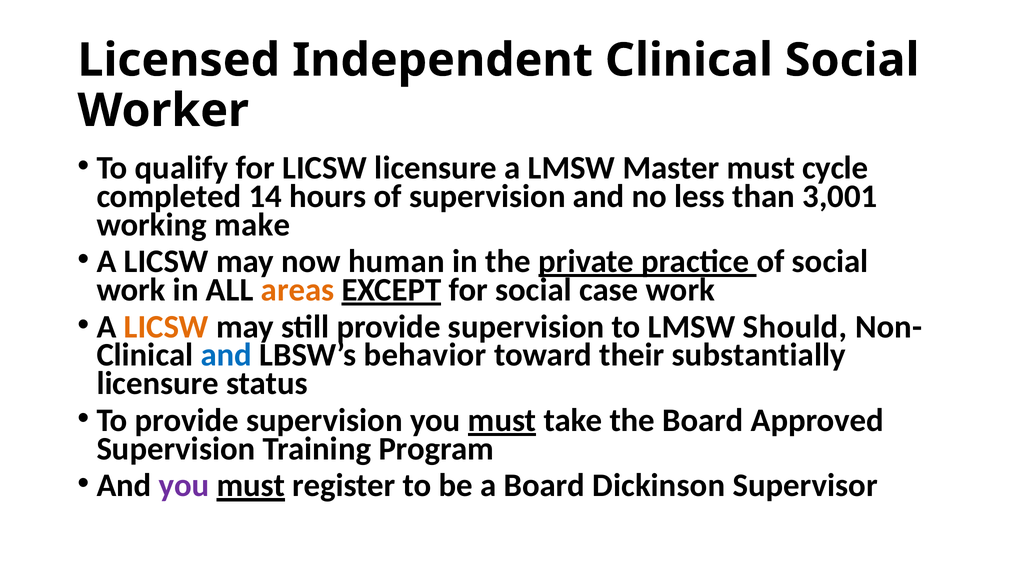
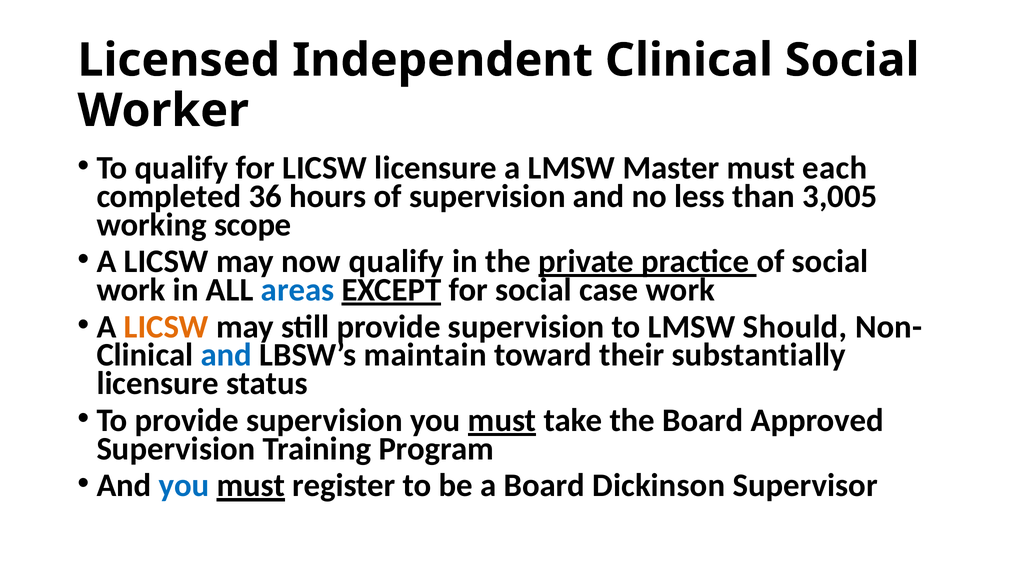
cycle: cycle -> each
14: 14 -> 36
3,001: 3,001 -> 3,005
make: make -> scope
now human: human -> qualify
areas colour: orange -> blue
behavior: behavior -> maintain
you at (184, 485) colour: purple -> blue
